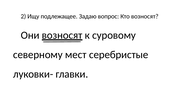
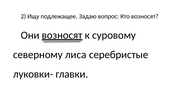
мест: мест -> лиса
